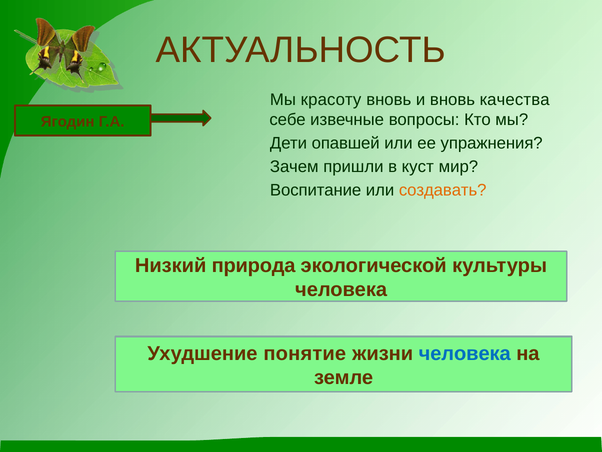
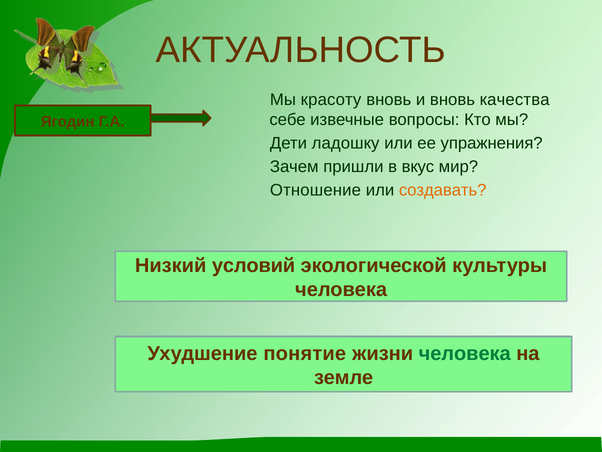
опавшей: опавшей -> ладошку
куст: куст -> вкус
Воспитание: Воспитание -> Отношение
природа: природа -> условий
человека at (465, 353) colour: blue -> green
